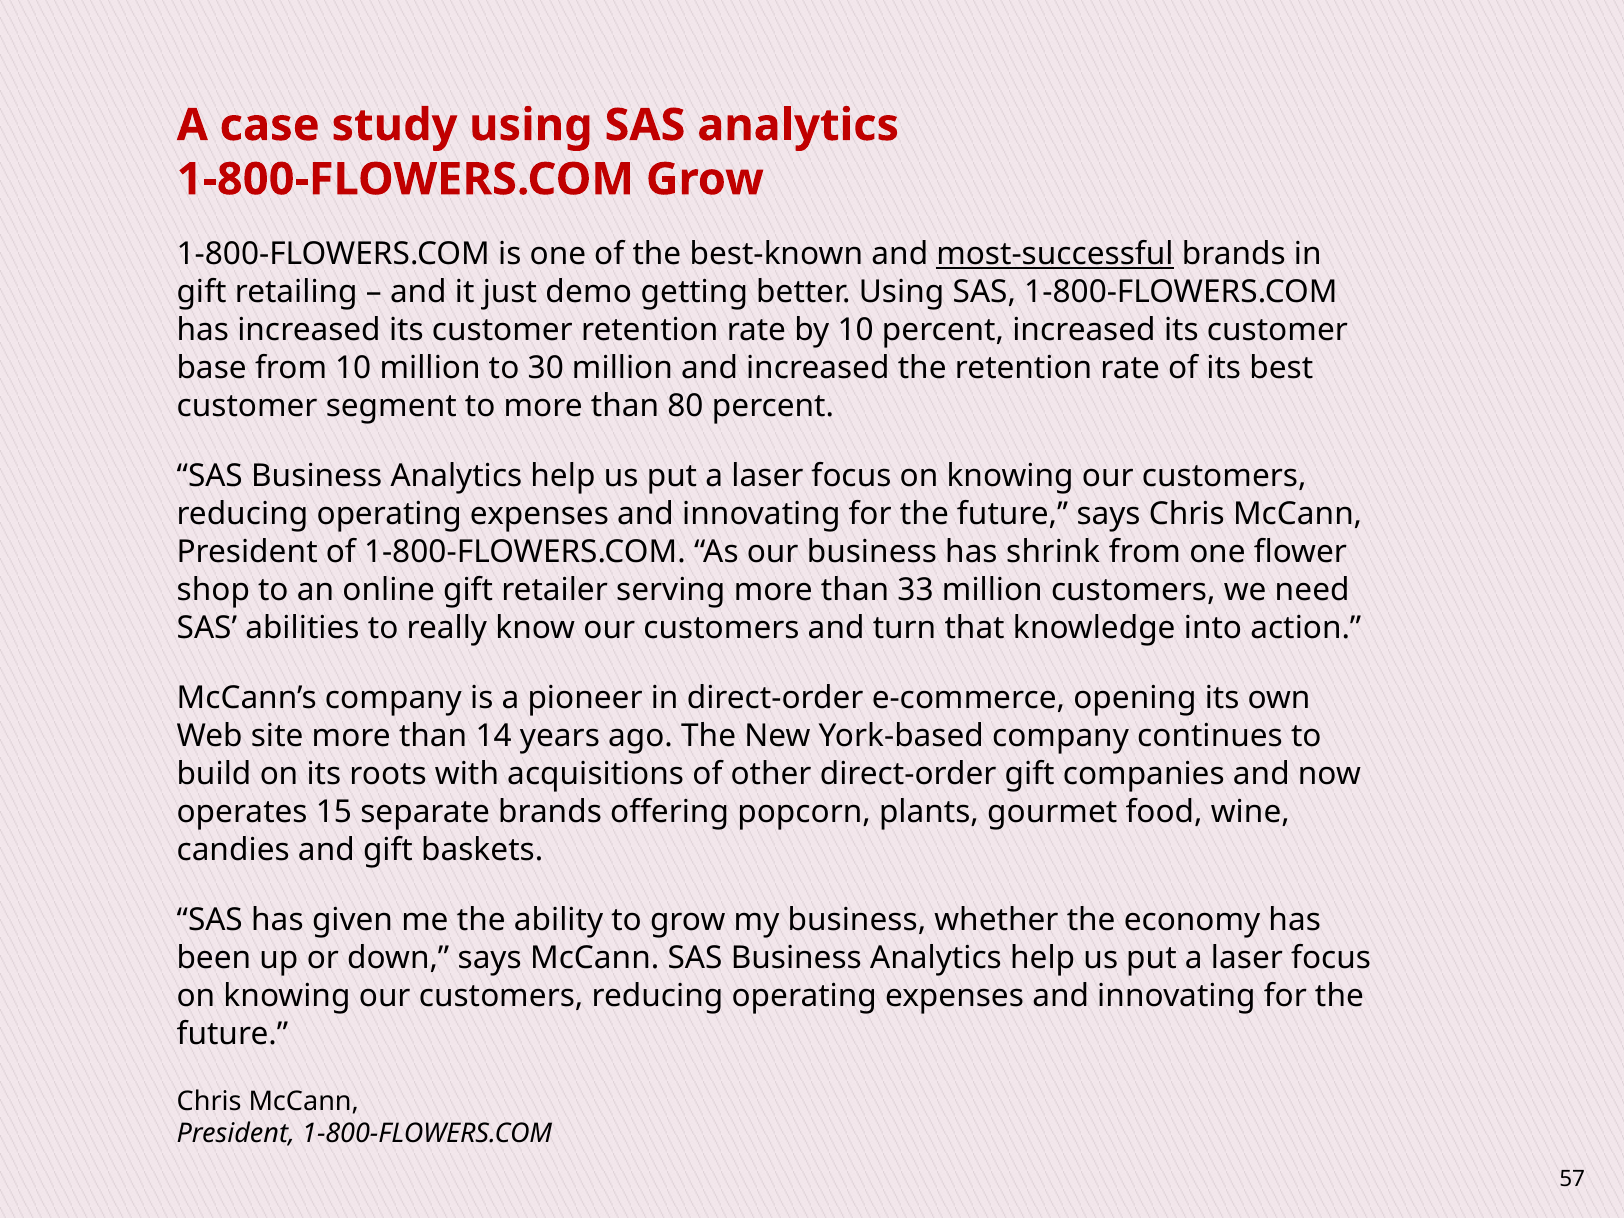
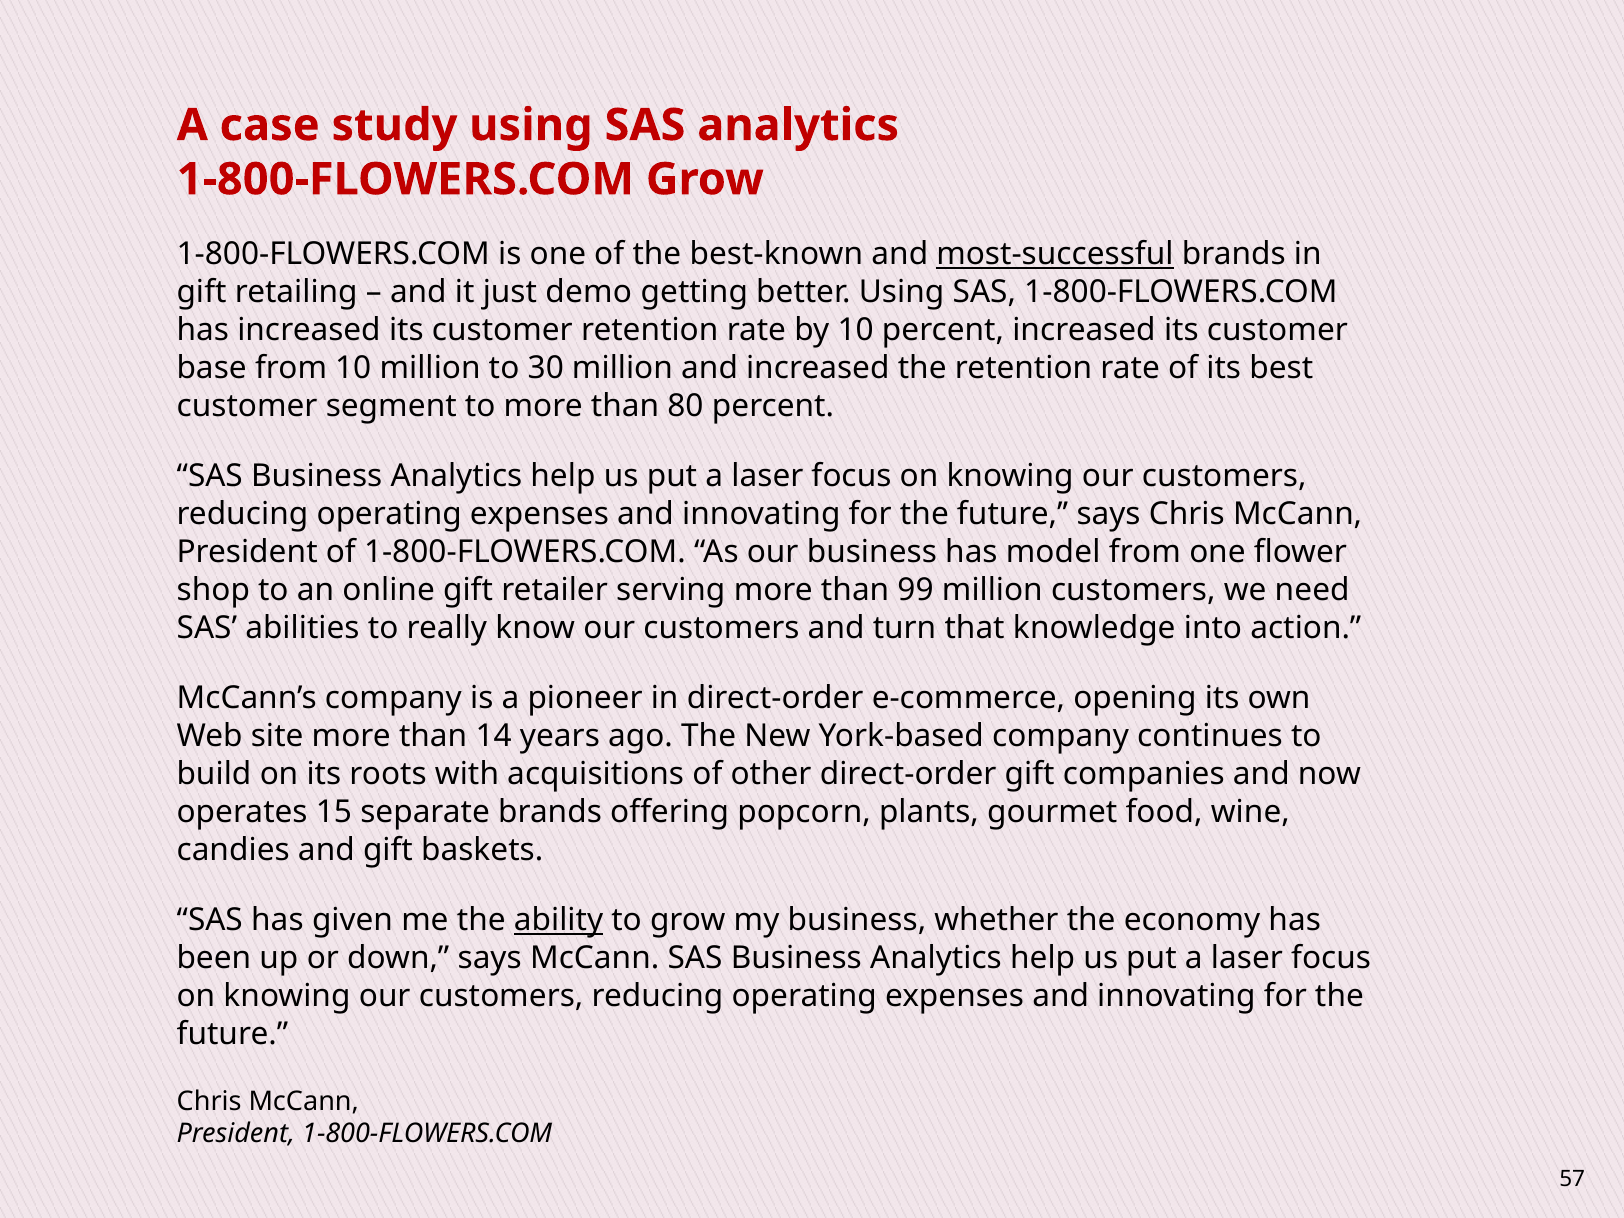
shrink: shrink -> model
33: 33 -> 99
ability underline: none -> present
